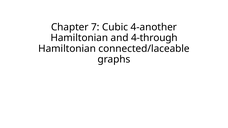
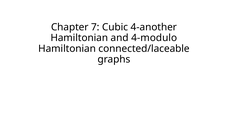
4-through: 4-through -> 4-modulo
